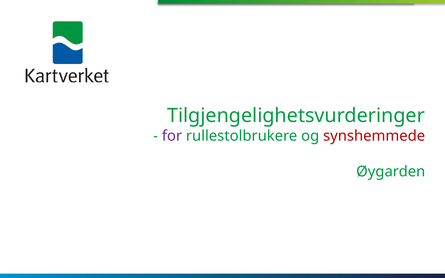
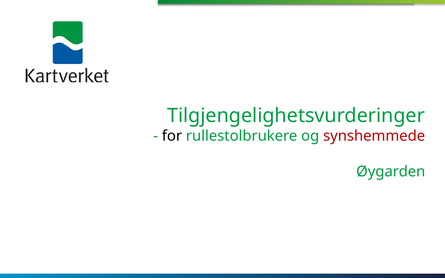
for colour: purple -> black
